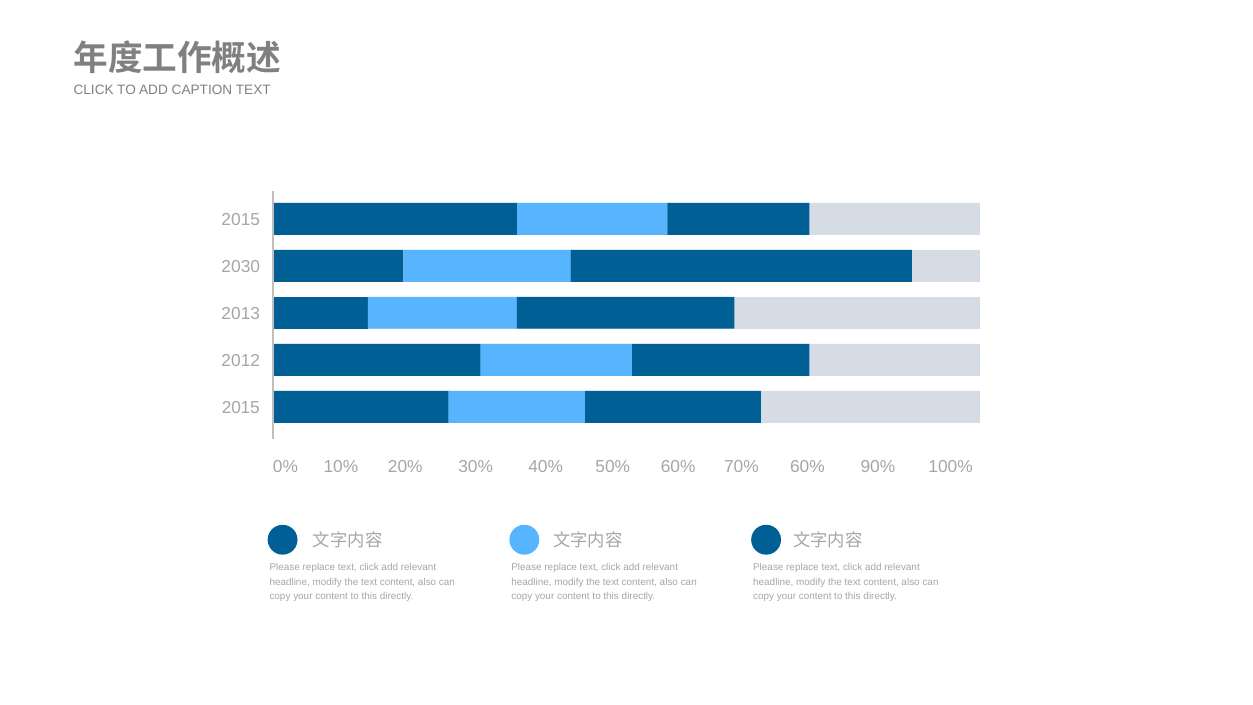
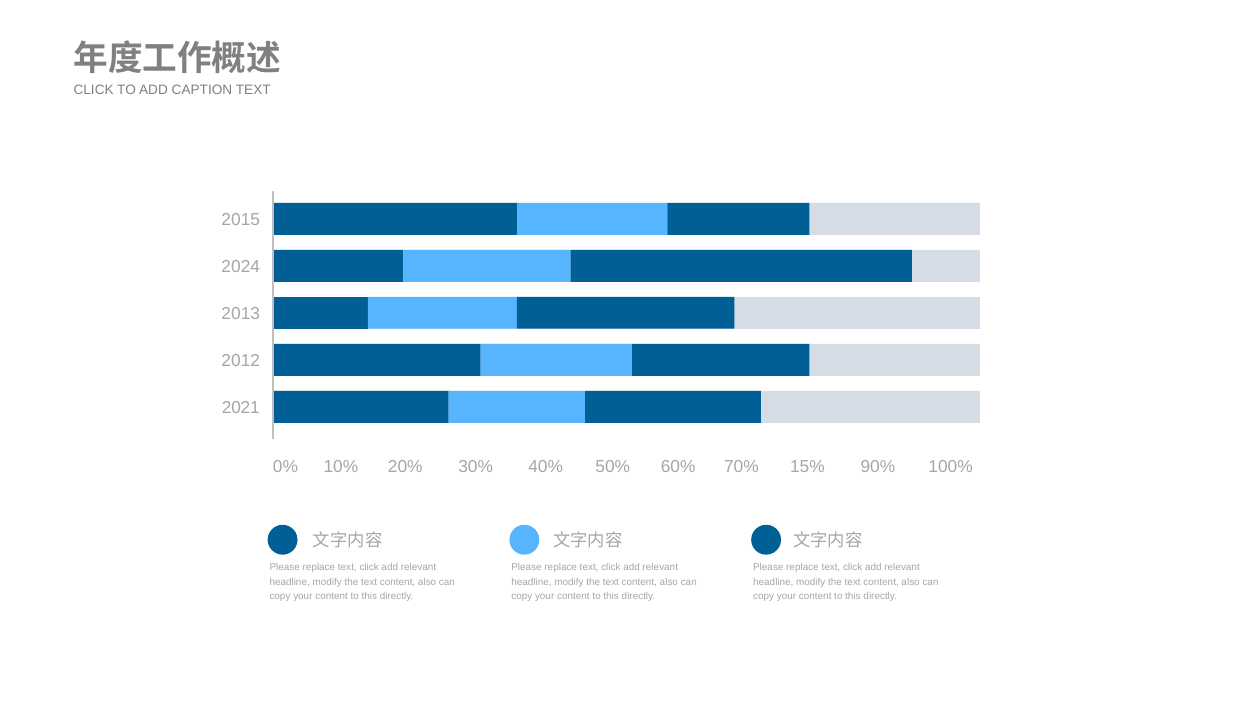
2030: 2030 -> 2024
2015 at (241, 408): 2015 -> 2021
70% 60%: 60% -> 15%
